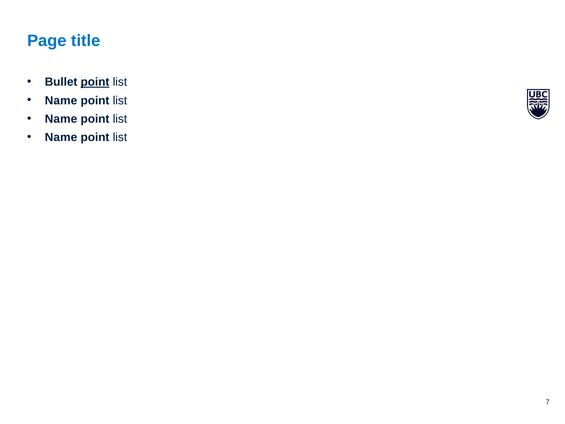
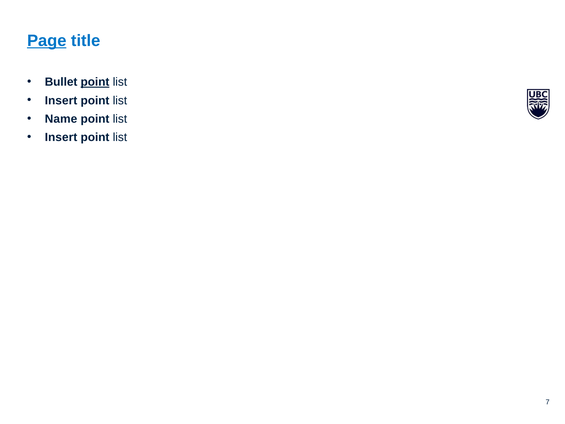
Page underline: none -> present
Name at (61, 100): Name -> Insert
Name at (61, 137): Name -> Insert
